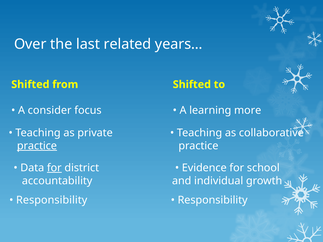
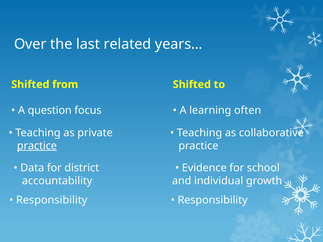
consider: consider -> question
more: more -> often
for at (54, 168) underline: present -> none
